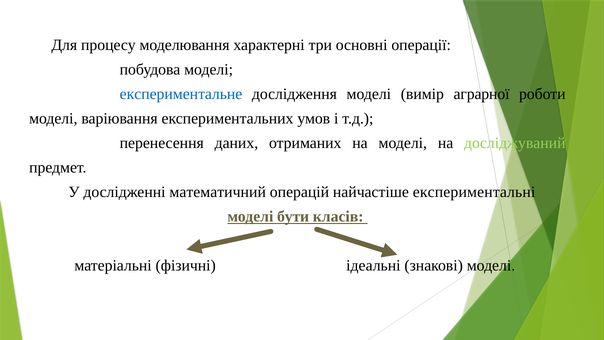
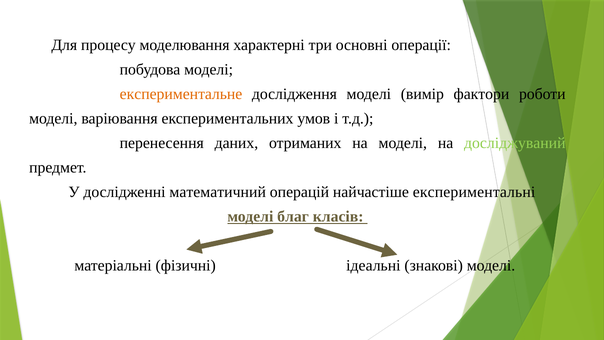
експериментальне colour: blue -> orange
аграрної: аграрної -> фактори
бути: бути -> благ
